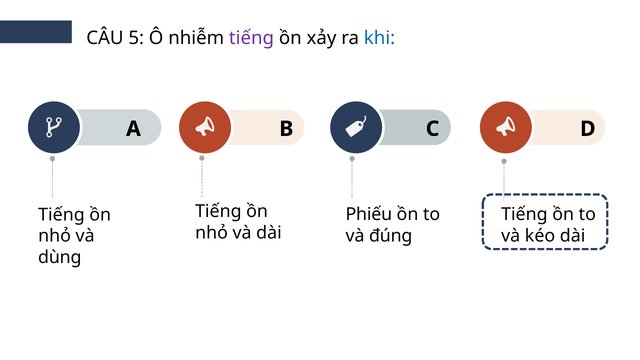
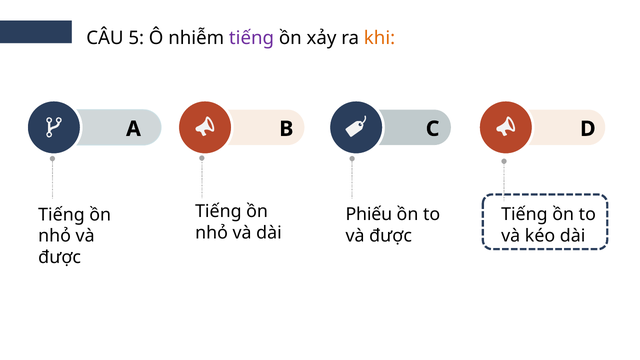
khi colour: blue -> orange
đúng at (391, 236): đúng -> được
dùng at (60, 257): dùng -> được
